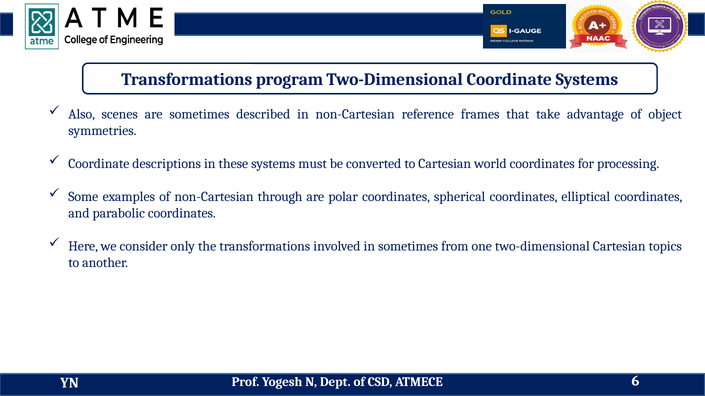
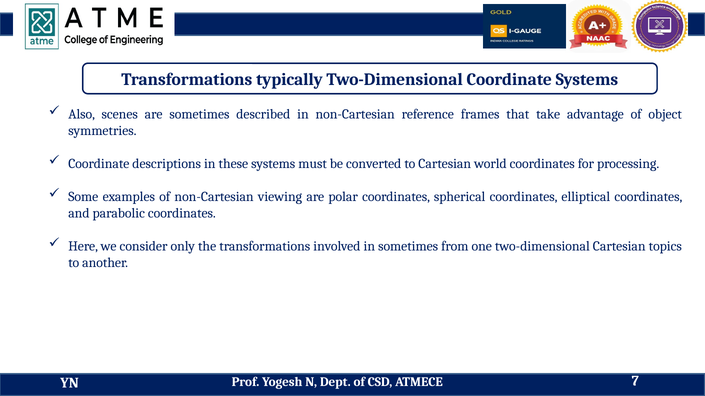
program: program -> typically
through: through -> viewing
6: 6 -> 7
